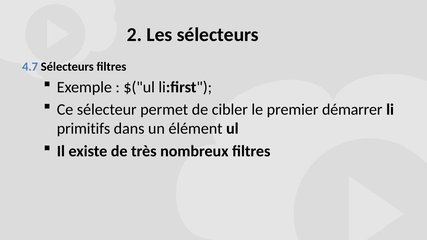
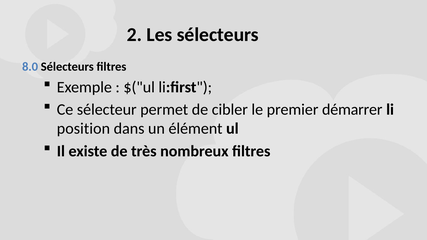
4.7: 4.7 -> 8.0
primitifs: primitifs -> position
